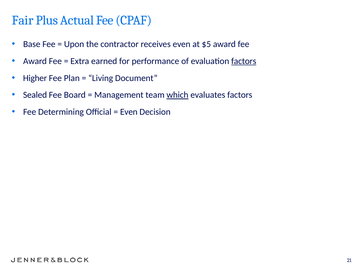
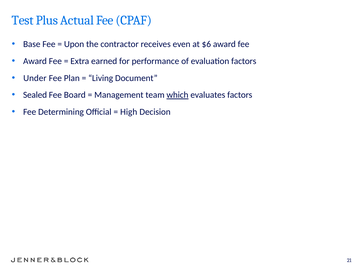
Fair: Fair -> Test
$5: $5 -> $6
factors at (244, 61) underline: present -> none
Higher: Higher -> Under
Even at (129, 112): Even -> High
